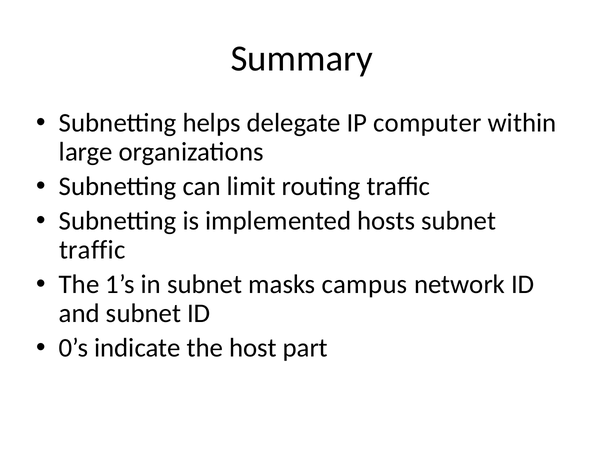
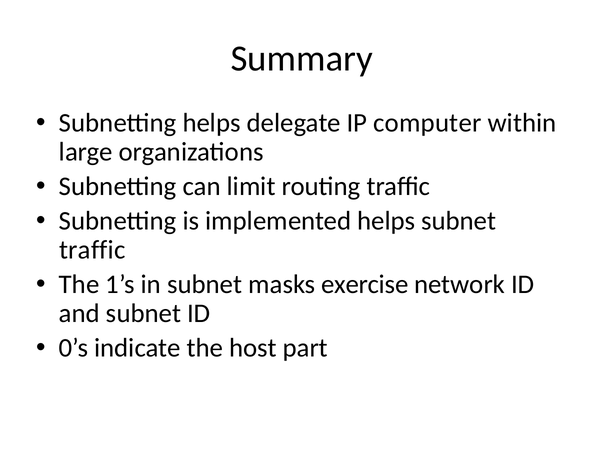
implemented hosts: hosts -> helps
campus: campus -> exercise
